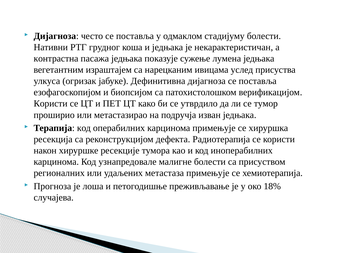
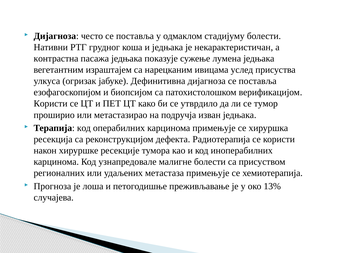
18%: 18% -> 13%
